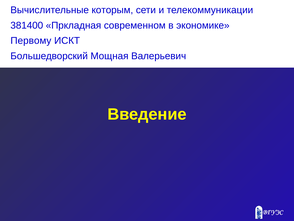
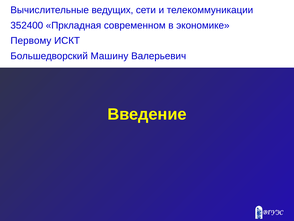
которым: которым -> ведущих
381400: 381400 -> 352400
Мощная: Мощная -> Машину
